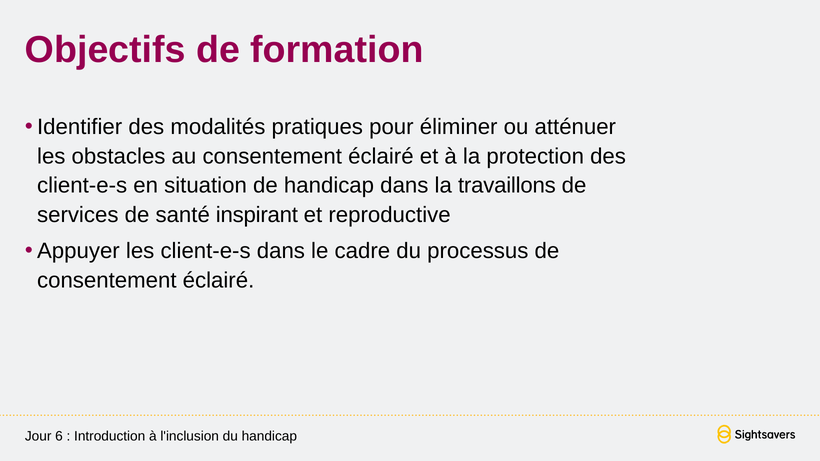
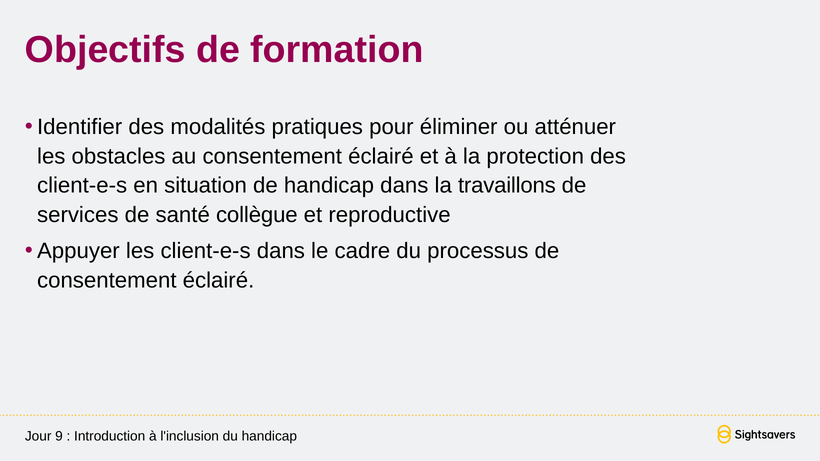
inspirant: inspirant -> collègue
6: 6 -> 9
